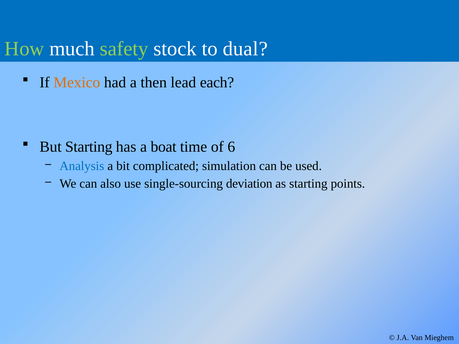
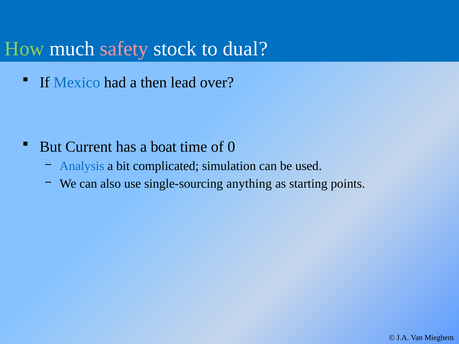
safety colour: light green -> pink
Mexico colour: orange -> blue
each: each -> over
But Starting: Starting -> Current
6: 6 -> 0
deviation: deviation -> anything
